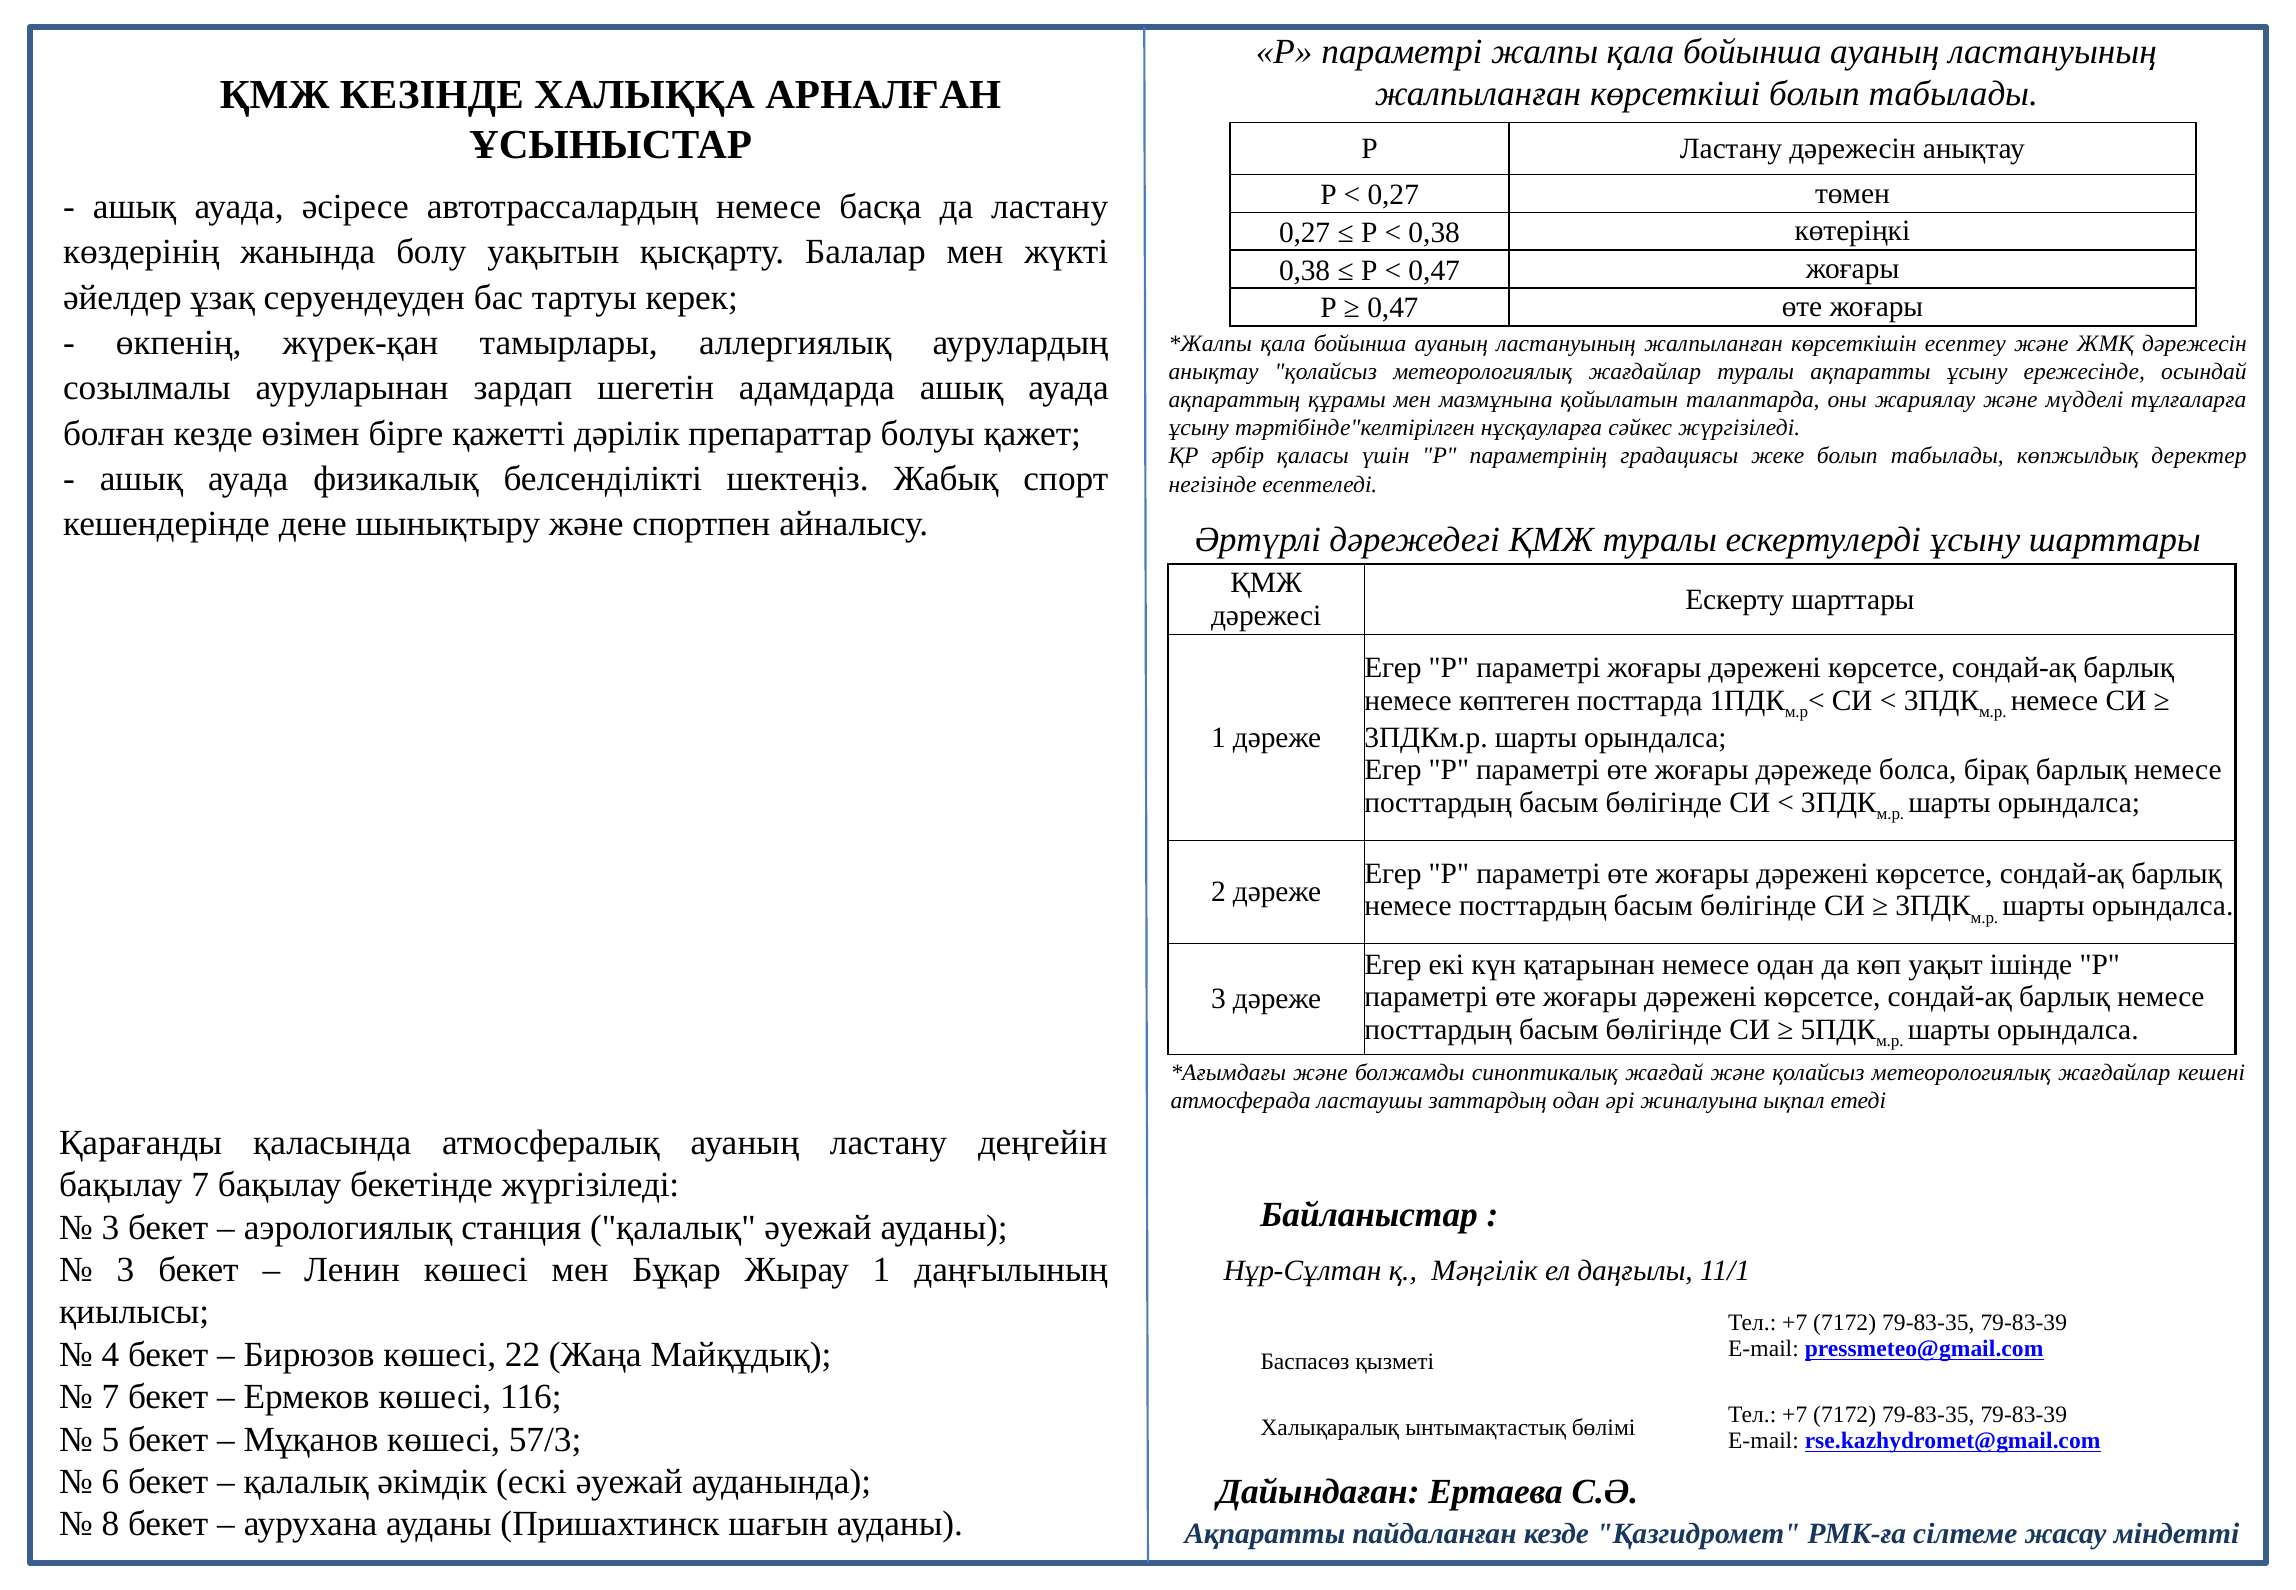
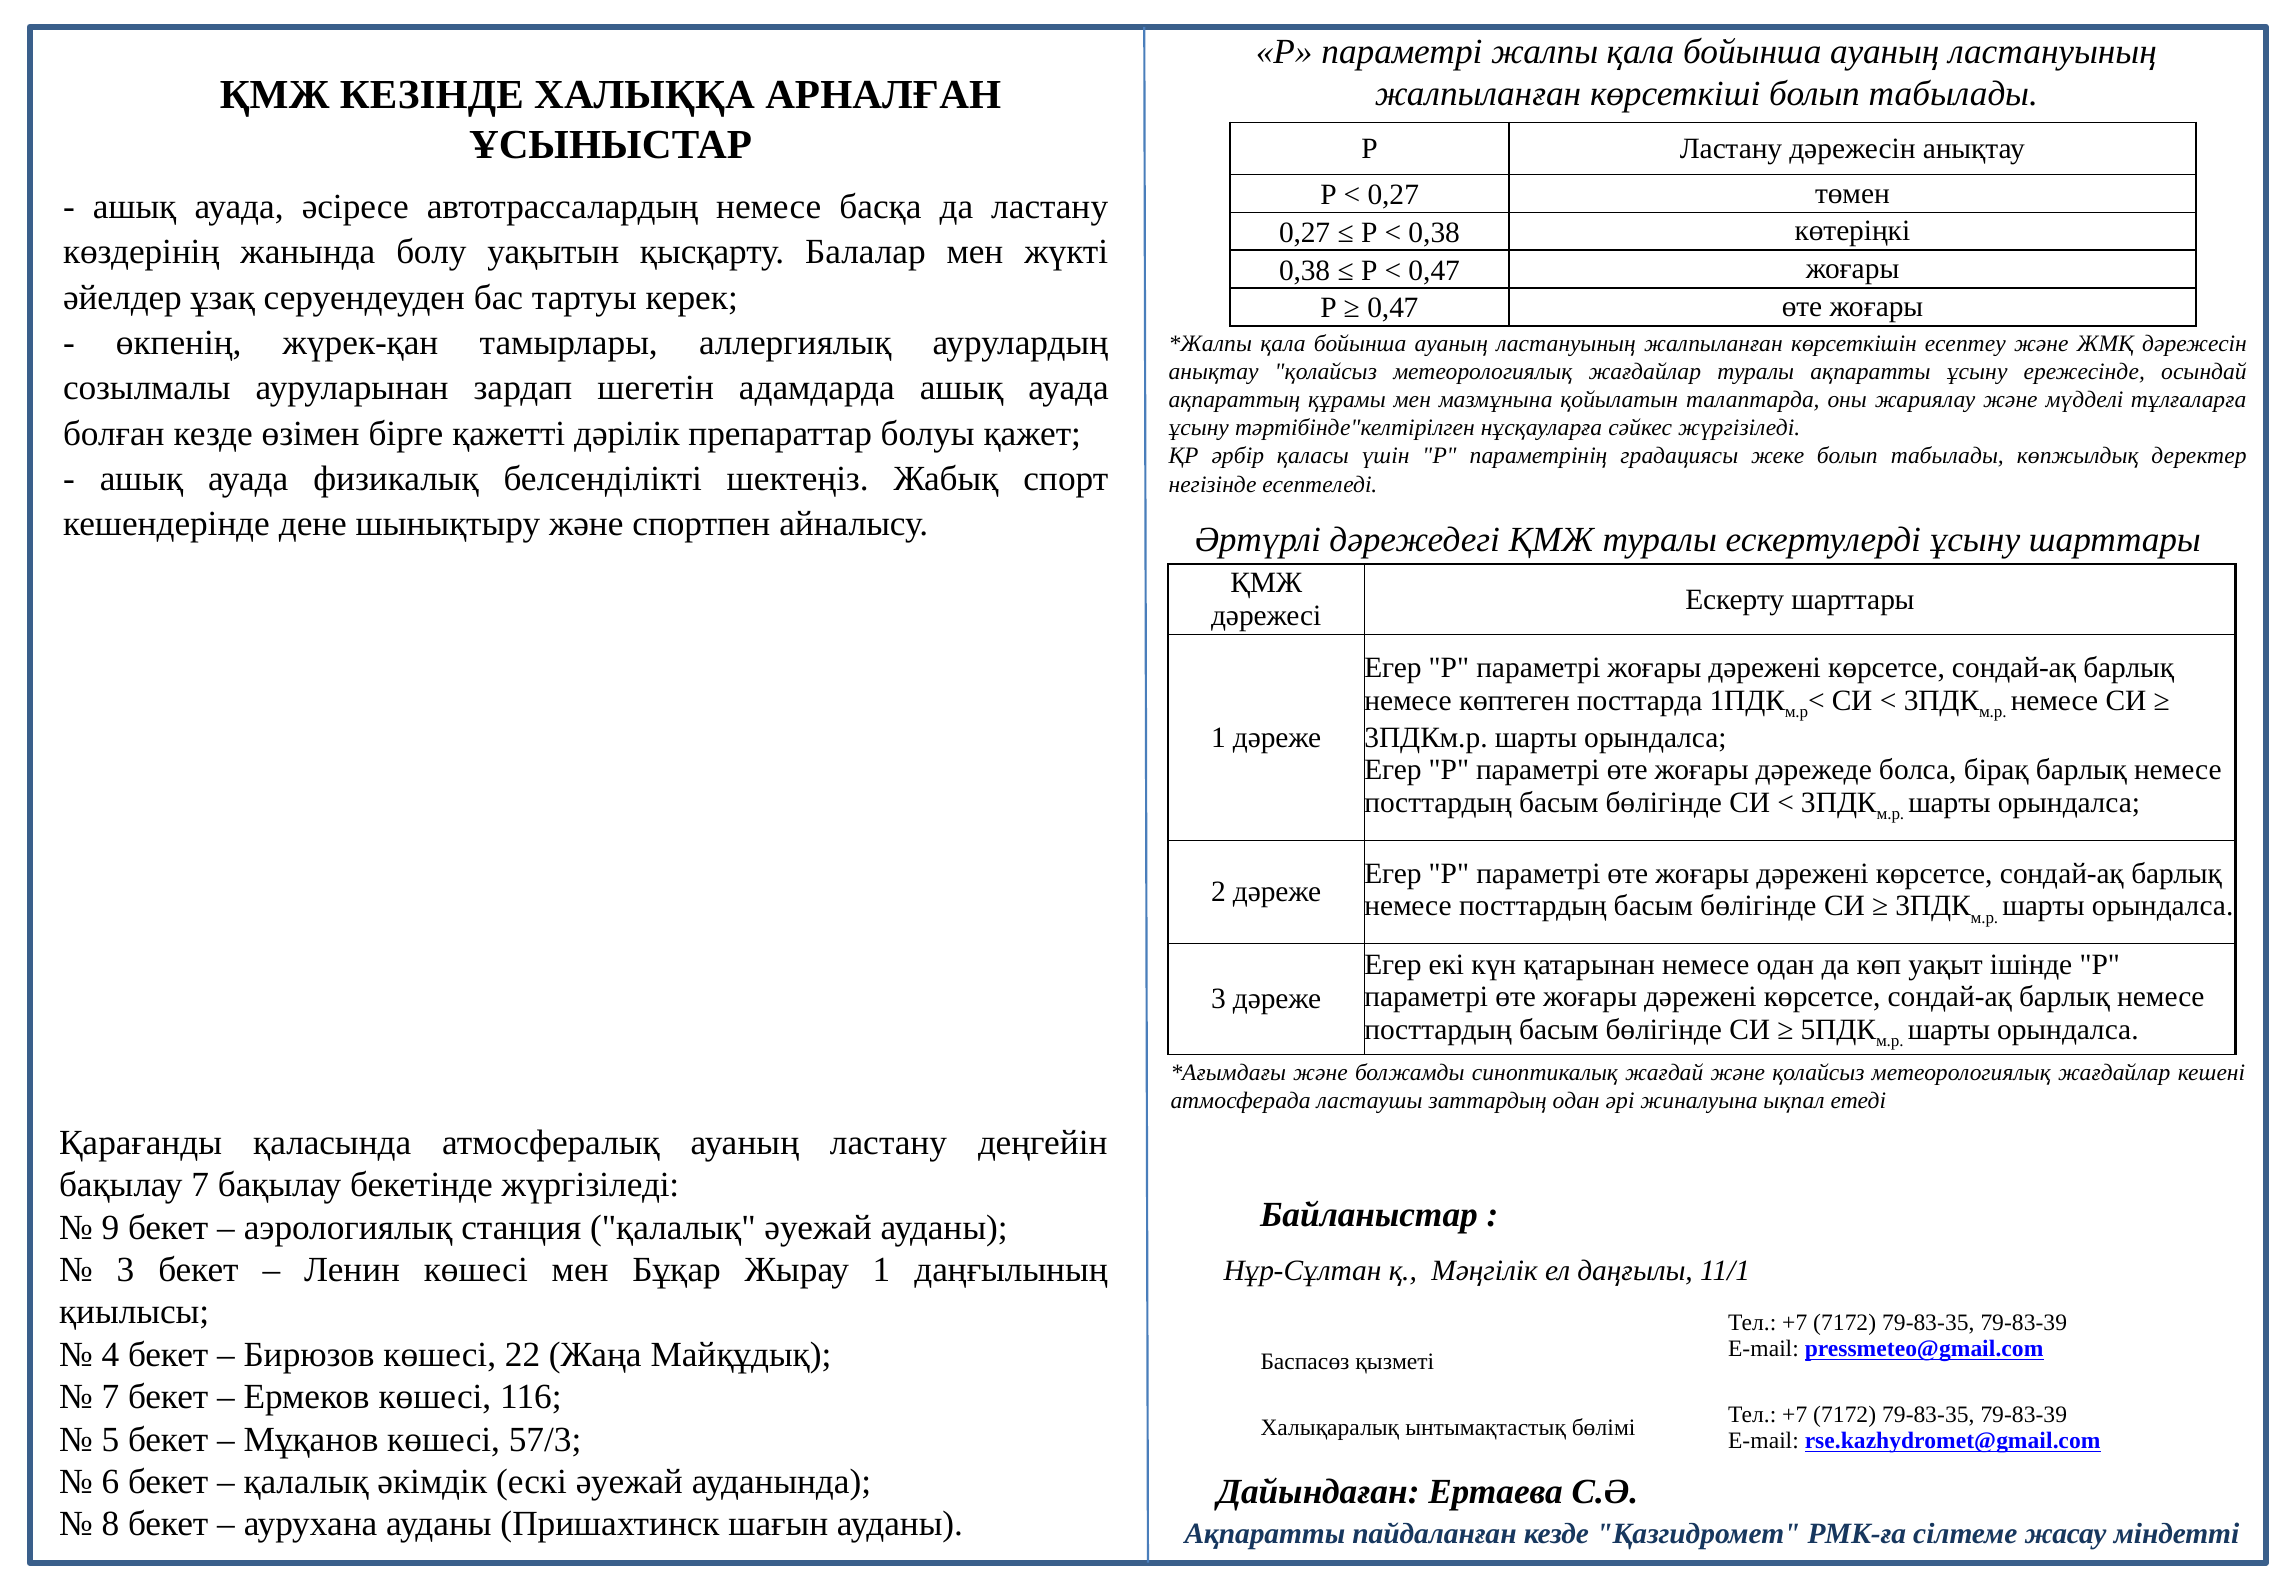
3 at (110, 1227): 3 -> 9
